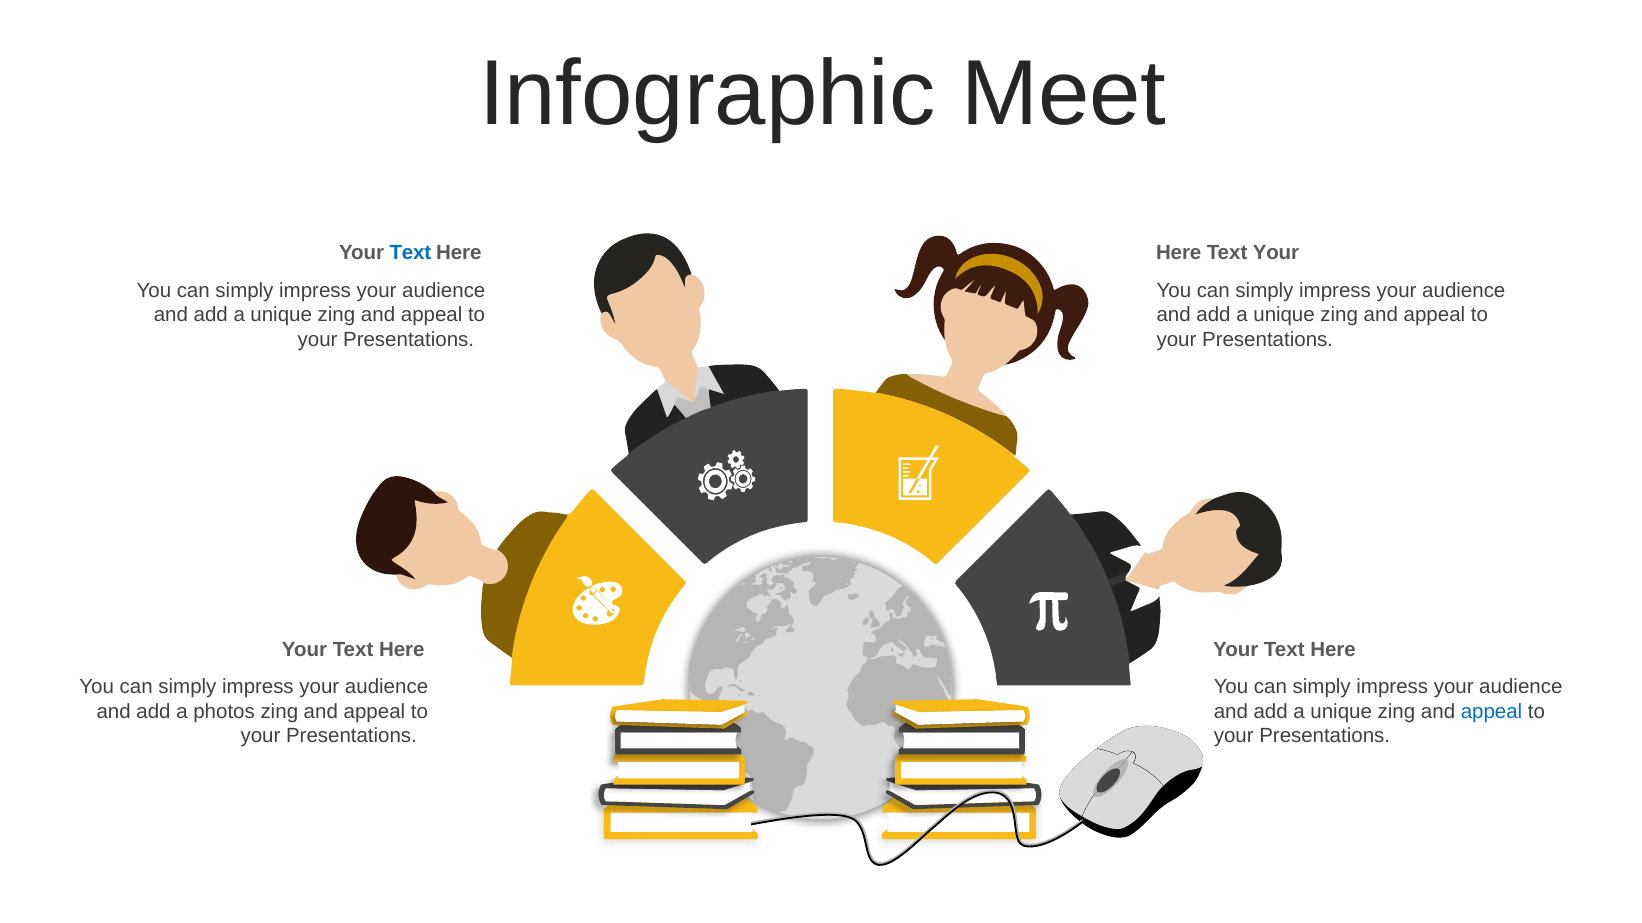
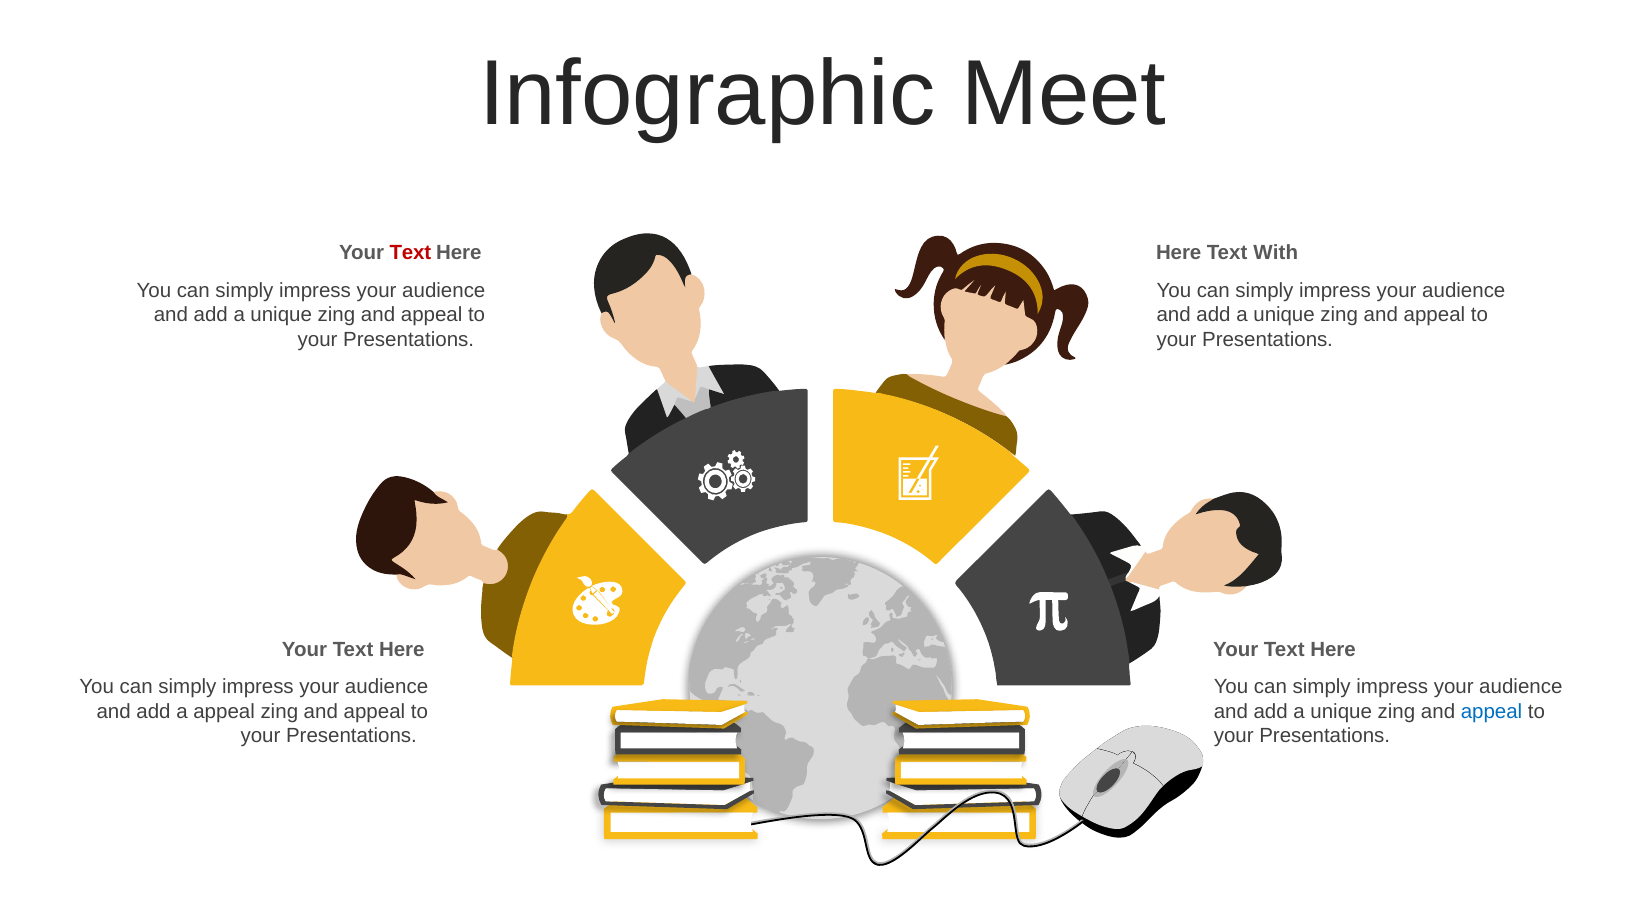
Text at (410, 253) colour: blue -> red
Text Your: Your -> With
a photos: photos -> appeal
